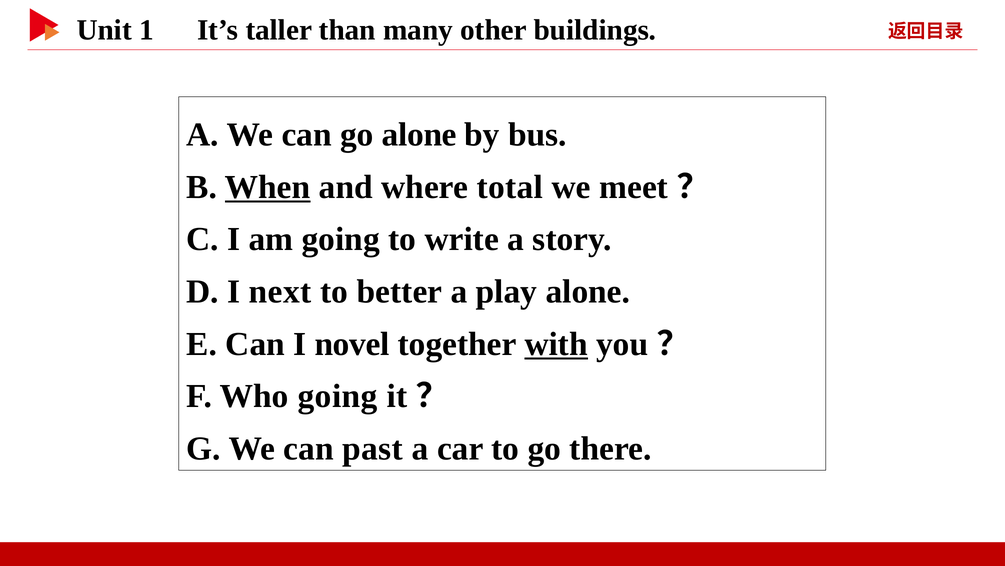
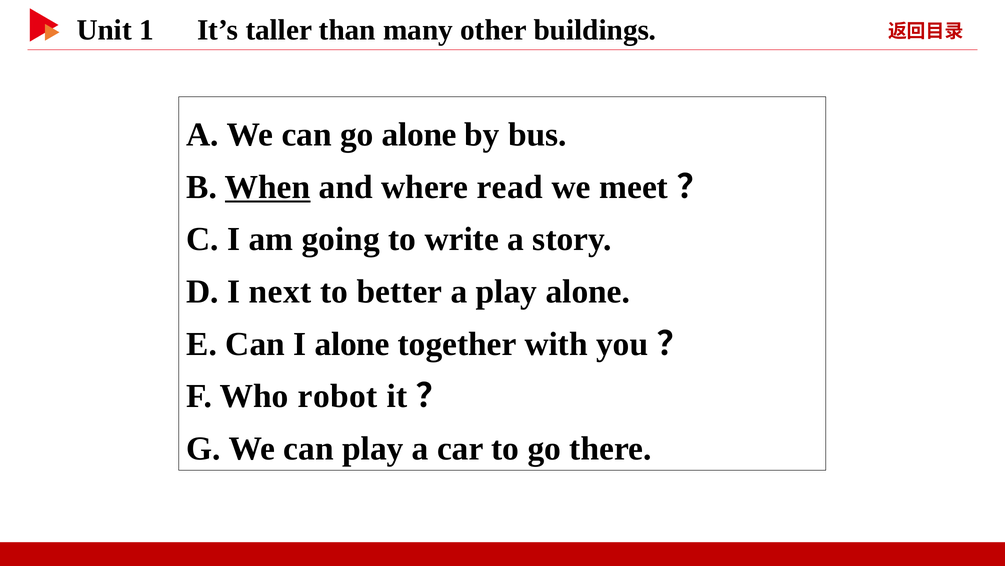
total: total -> read
I novel: novel -> alone
with underline: present -> none
Who going: going -> robot
can past: past -> play
